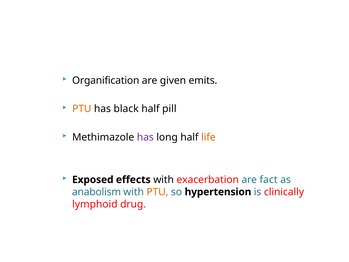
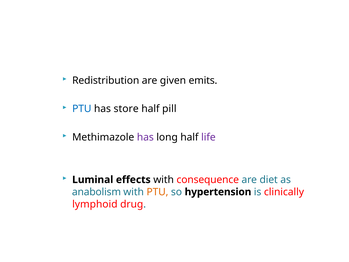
Organification: Organification -> Redistribution
PTU at (82, 109) colour: orange -> blue
black: black -> store
life colour: orange -> purple
Exposed: Exposed -> Luminal
exacerbation: exacerbation -> consequence
fact: fact -> diet
